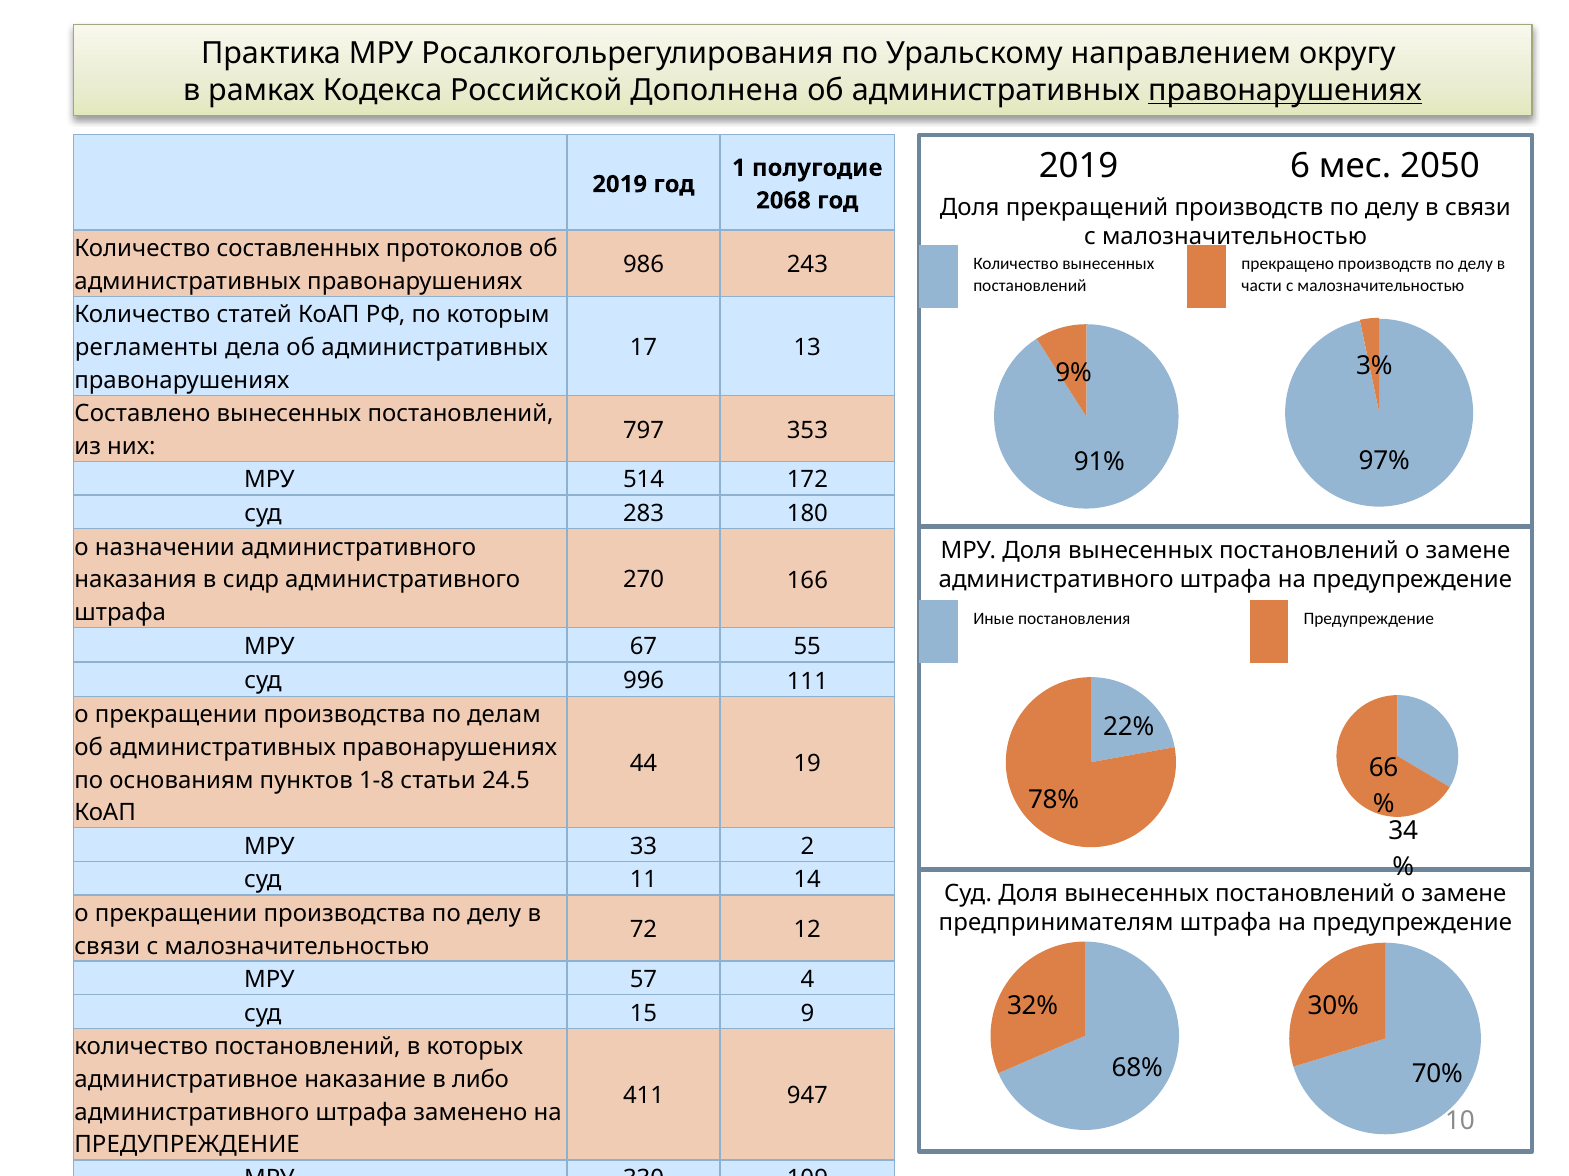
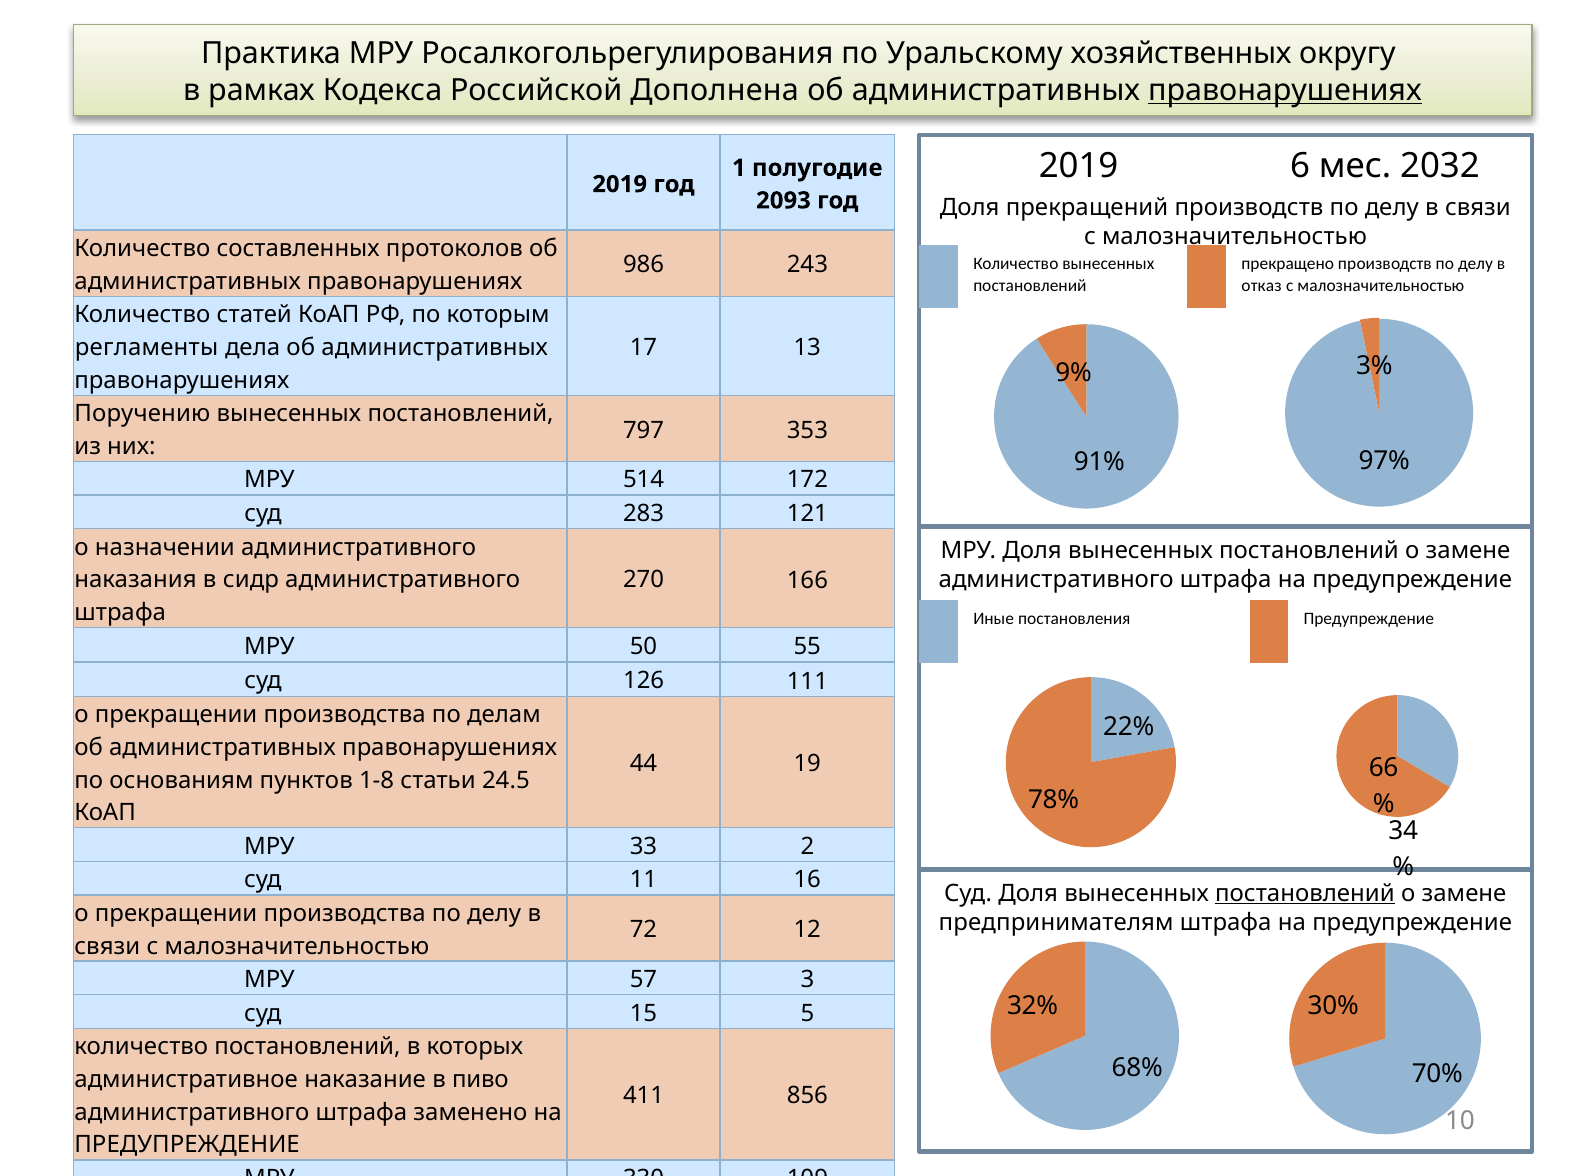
направлением: направлением -> хозяйственных
2050: 2050 -> 2032
2068: 2068 -> 2093
части: части -> отказ
Составлено: Составлено -> Поручению
180: 180 -> 121
67: 67 -> 50
996: 996 -> 126
14: 14 -> 16
постановлений at (1305, 894) underline: none -> present
4: 4 -> 3
9: 9 -> 5
либо: либо -> пиво
947: 947 -> 856
